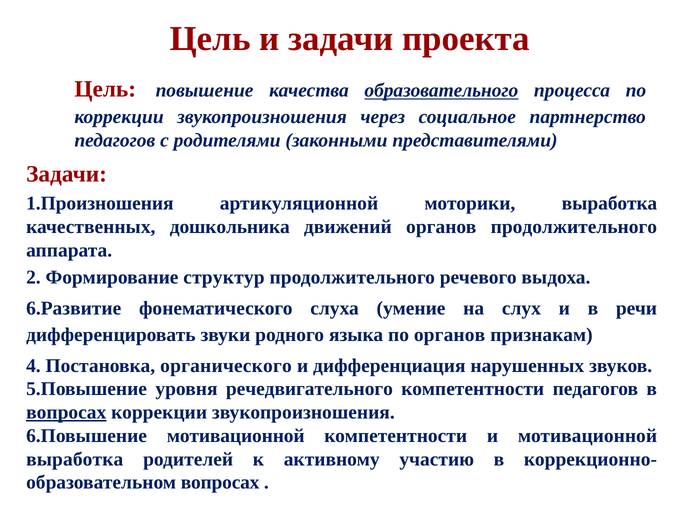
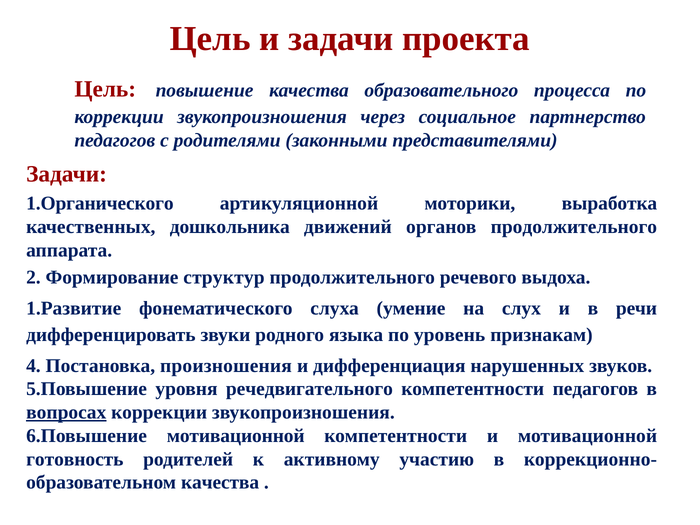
образовательного underline: present -> none
1.Произношения: 1.Произношения -> 1.Органического
6.Развитие: 6.Развитие -> 1.Развитие
по органов: органов -> уровень
органического: органического -> произношения
выработка at (75, 459): выработка -> готовность
вопросах at (220, 482): вопросах -> качества
